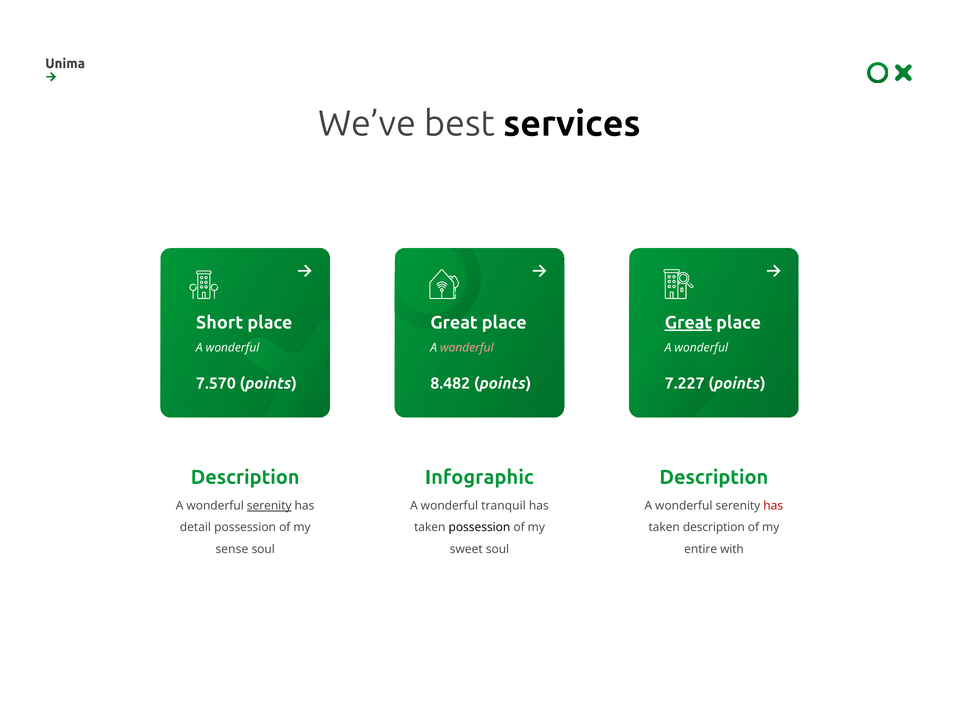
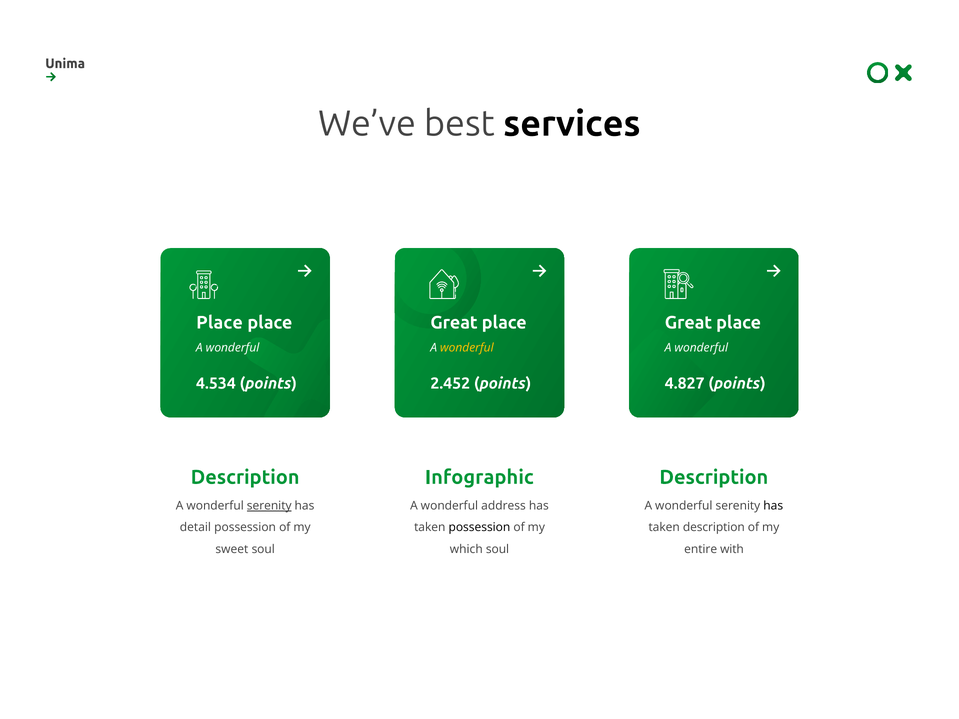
Short at (220, 323): Short -> Place
Great at (688, 323) underline: present -> none
wonderful at (467, 348) colour: pink -> yellow
7.570: 7.570 -> 4.534
8.482: 8.482 -> 2.452
7.227: 7.227 -> 4.827
tranquil: tranquil -> address
has at (773, 506) colour: red -> black
sense: sense -> sweet
sweet: sweet -> which
